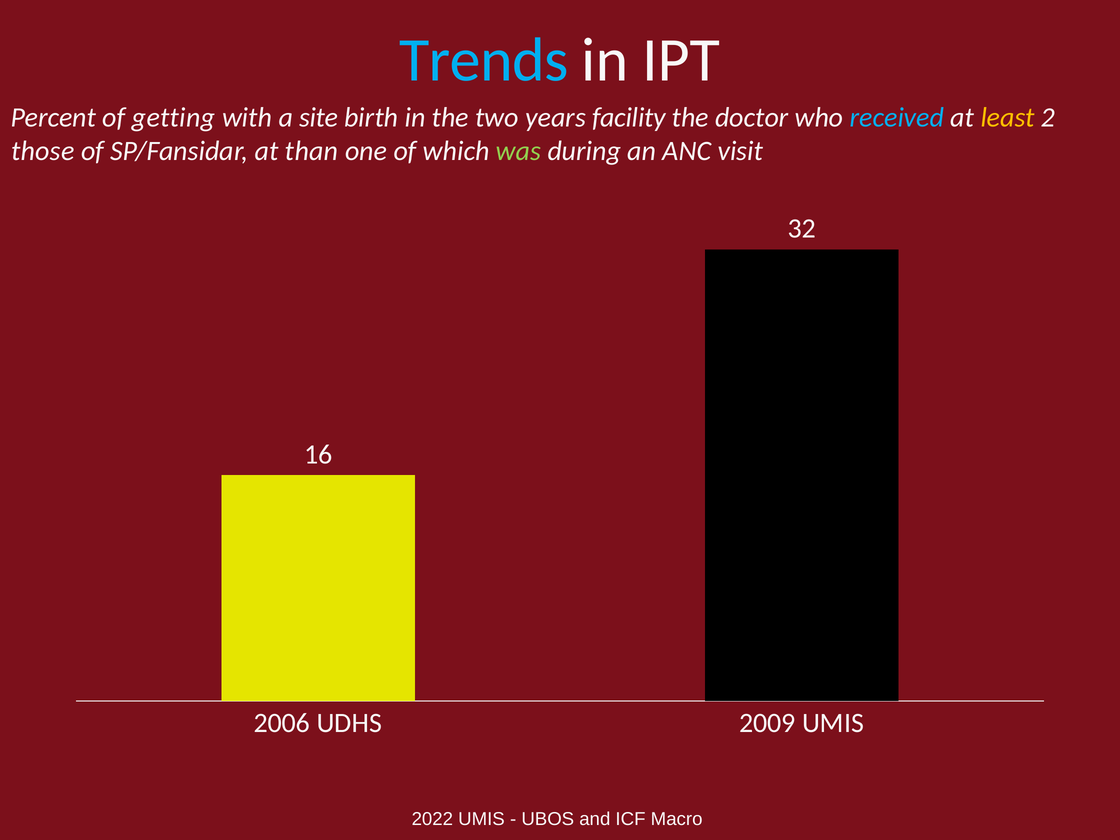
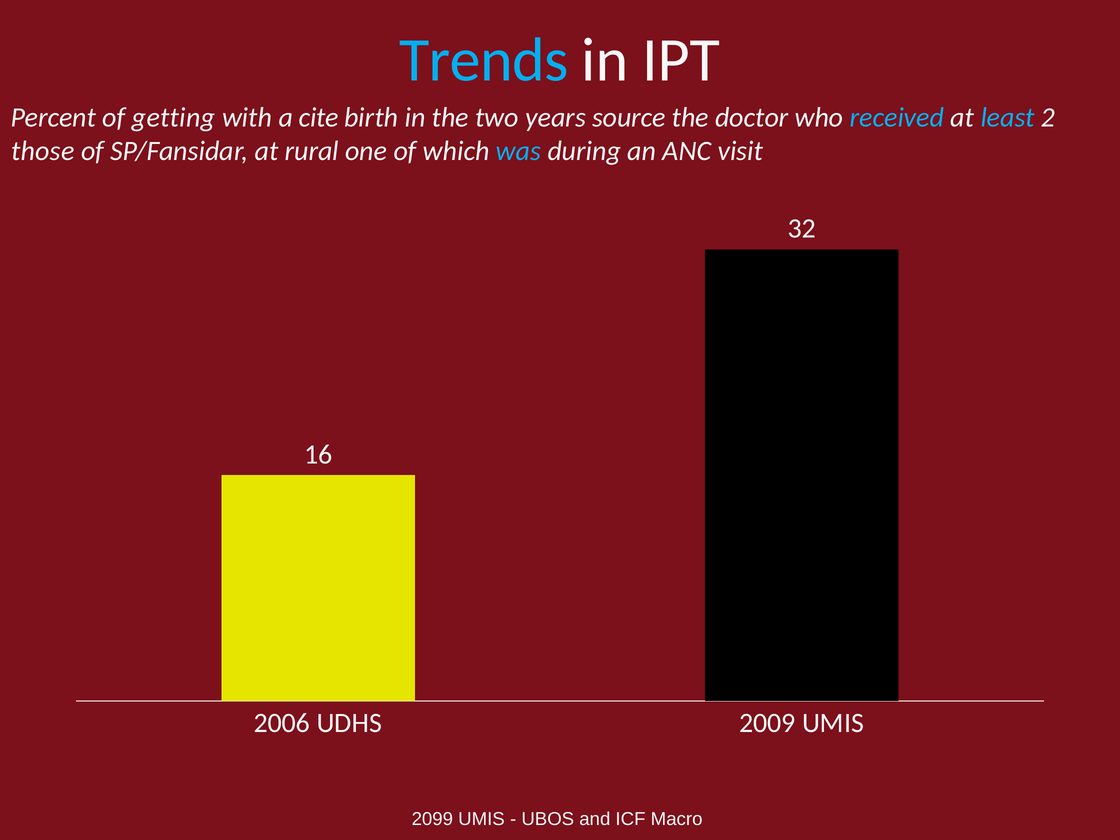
site: site -> cite
facility: facility -> source
least colour: yellow -> light blue
than: than -> rural
was colour: light green -> light blue
2022: 2022 -> 2099
